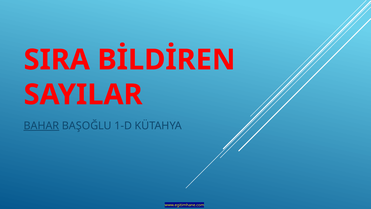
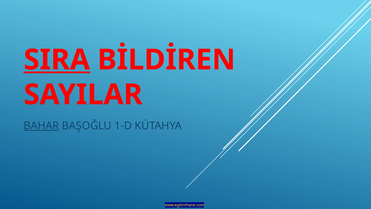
SIRA underline: none -> present
